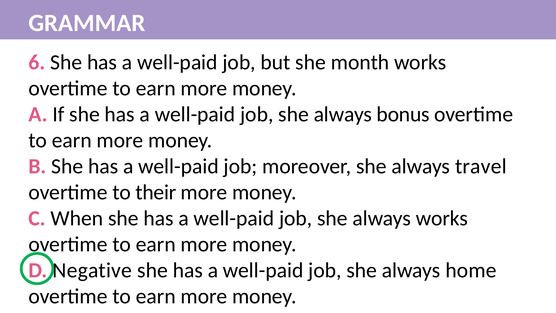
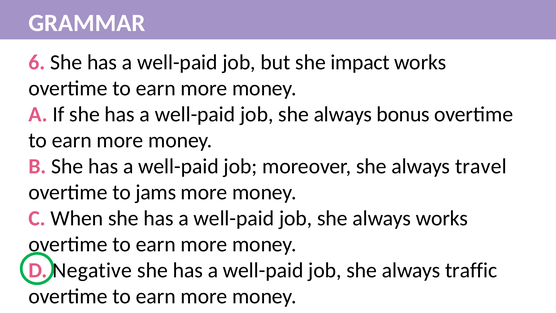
month: month -> impact
their: their -> jams
home: home -> traffic
